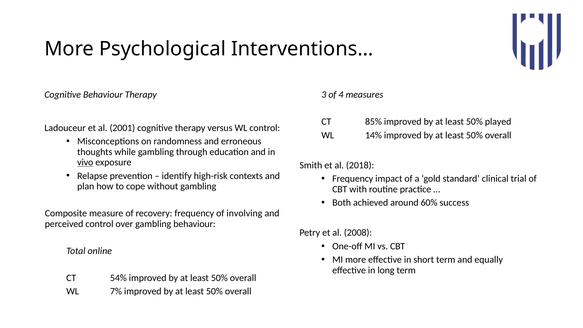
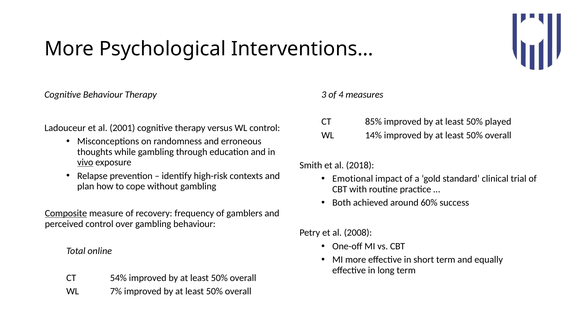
Frequency at (353, 179): Frequency -> Emotional
Composite underline: none -> present
involving: involving -> gamblers
